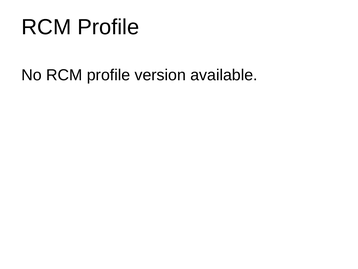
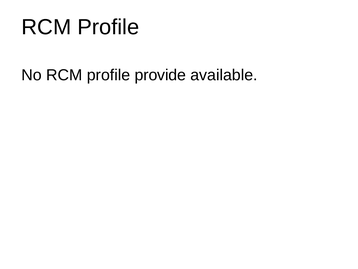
version: version -> provide
